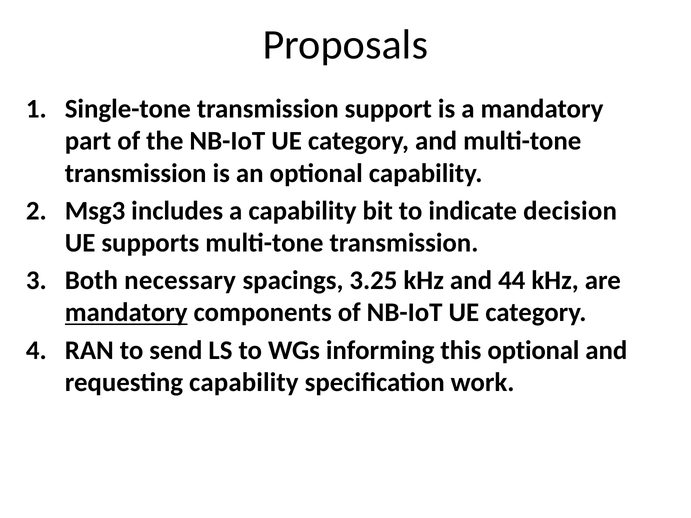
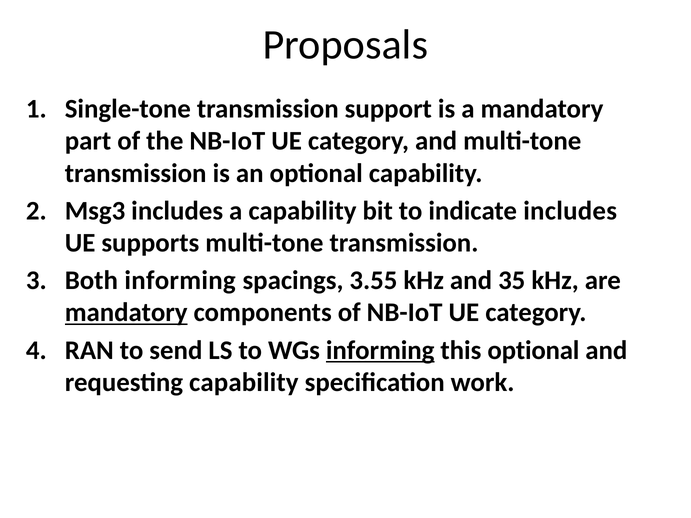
indicate decision: decision -> includes
Both necessary: necessary -> informing
3.25: 3.25 -> 3.55
44: 44 -> 35
informing at (380, 350) underline: none -> present
